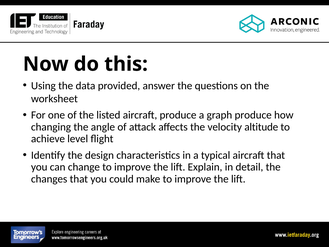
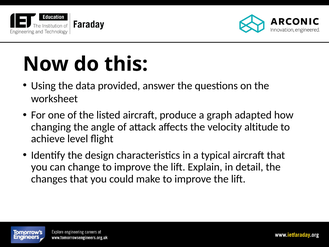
graph produce: produce -> adapted
